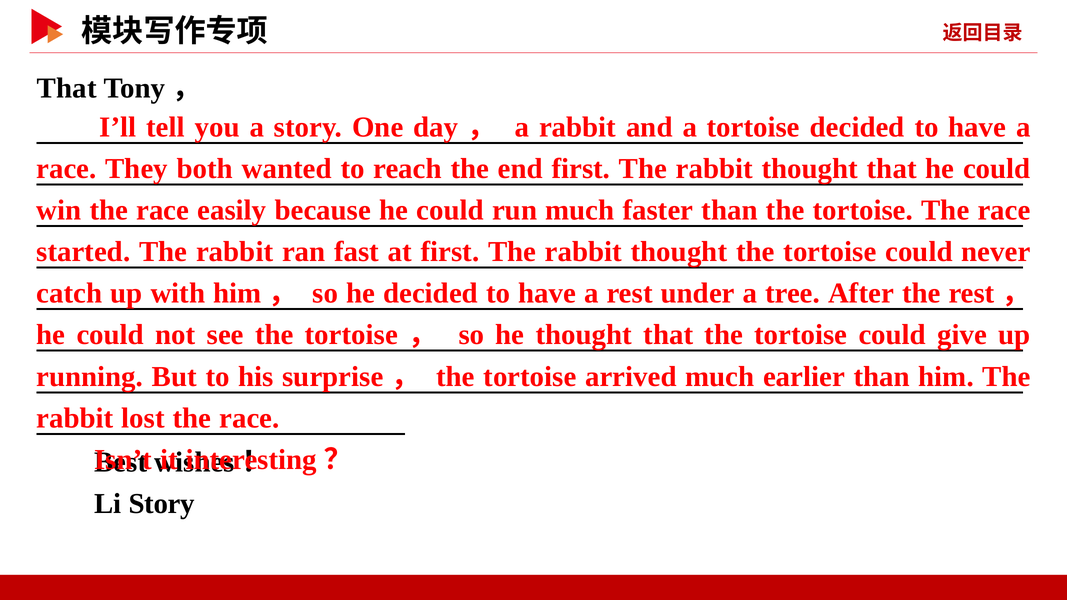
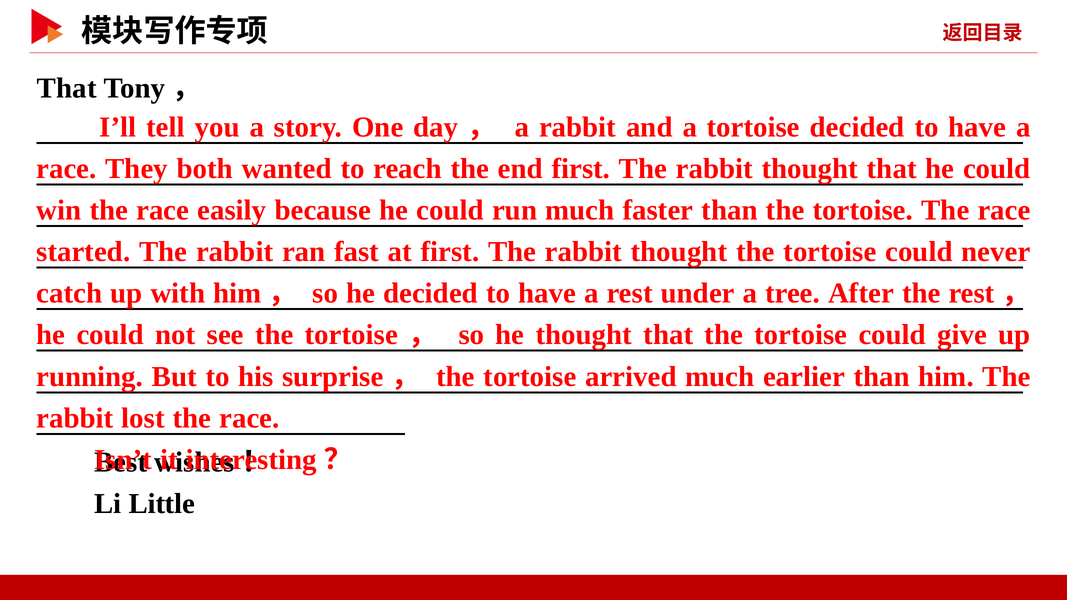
Li Story: Story -> Little
